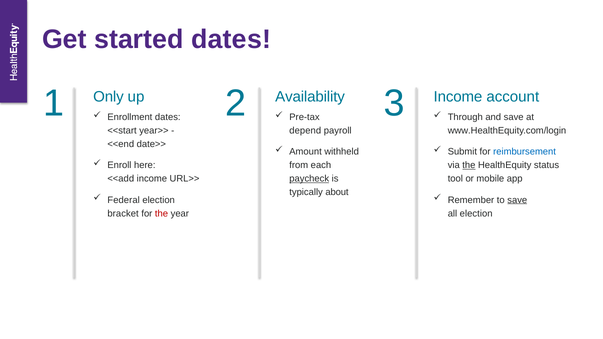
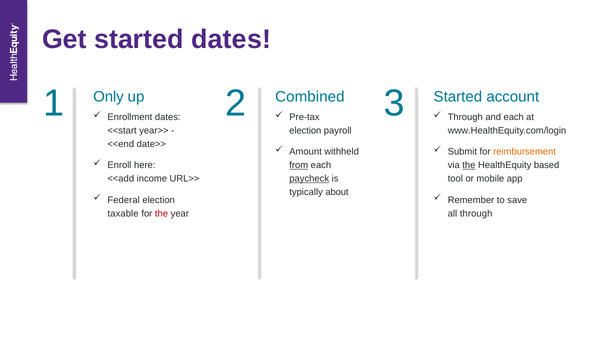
Availability: Availability -> Combined
3 Income: Income -> Started
and save: save -> each
depend at (305, 131): depend -> election
reimbursement colour: blue -> orange
from underline: none -> present
status: status -> based
save at (517, 200) underline: present -> none
bracket: bracket -> taxable
all election: election -> through
